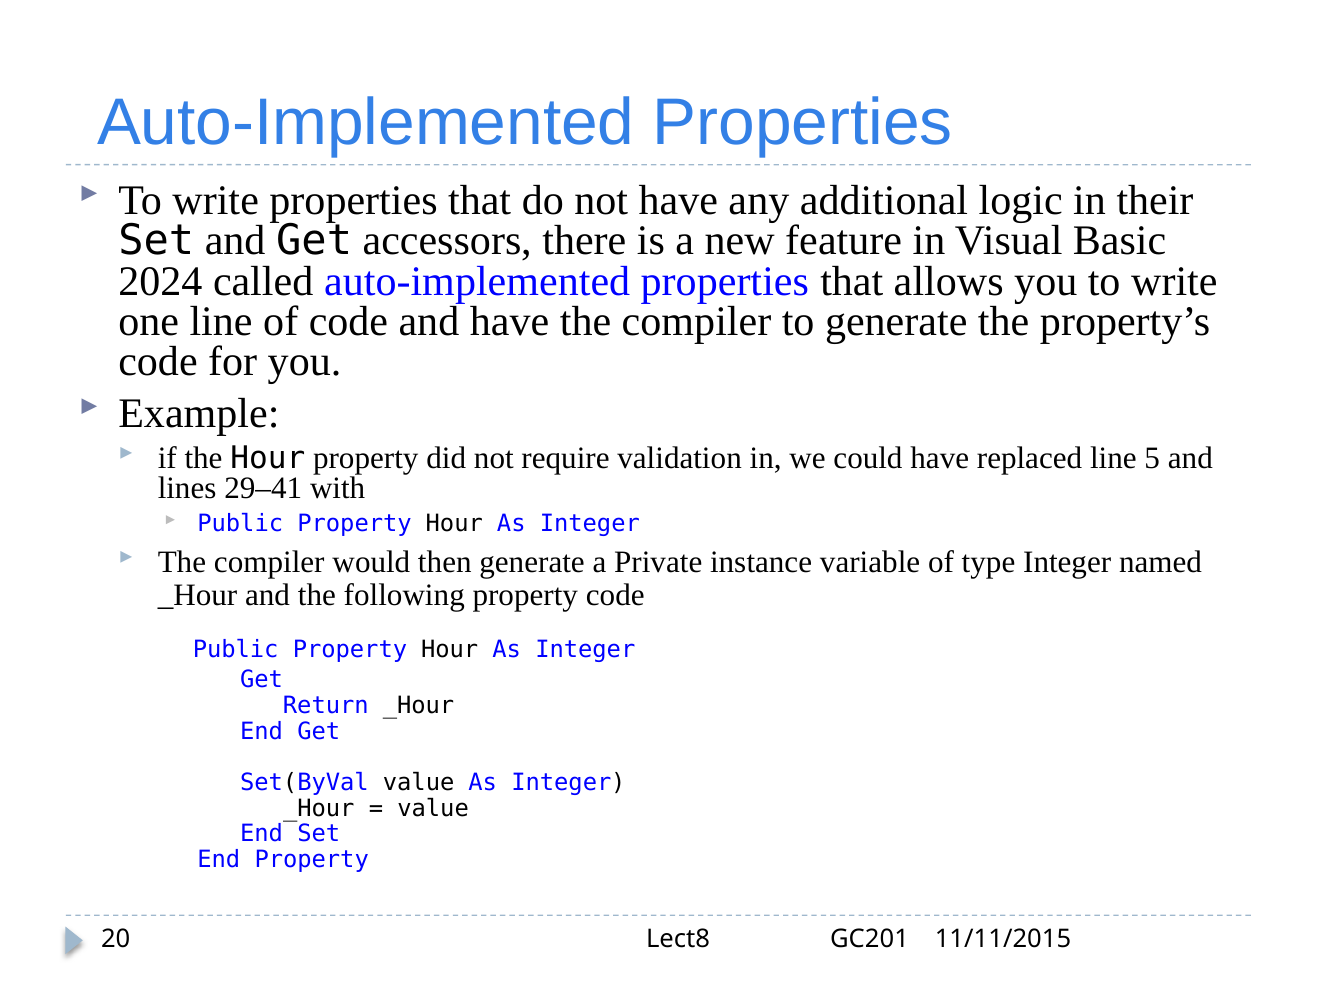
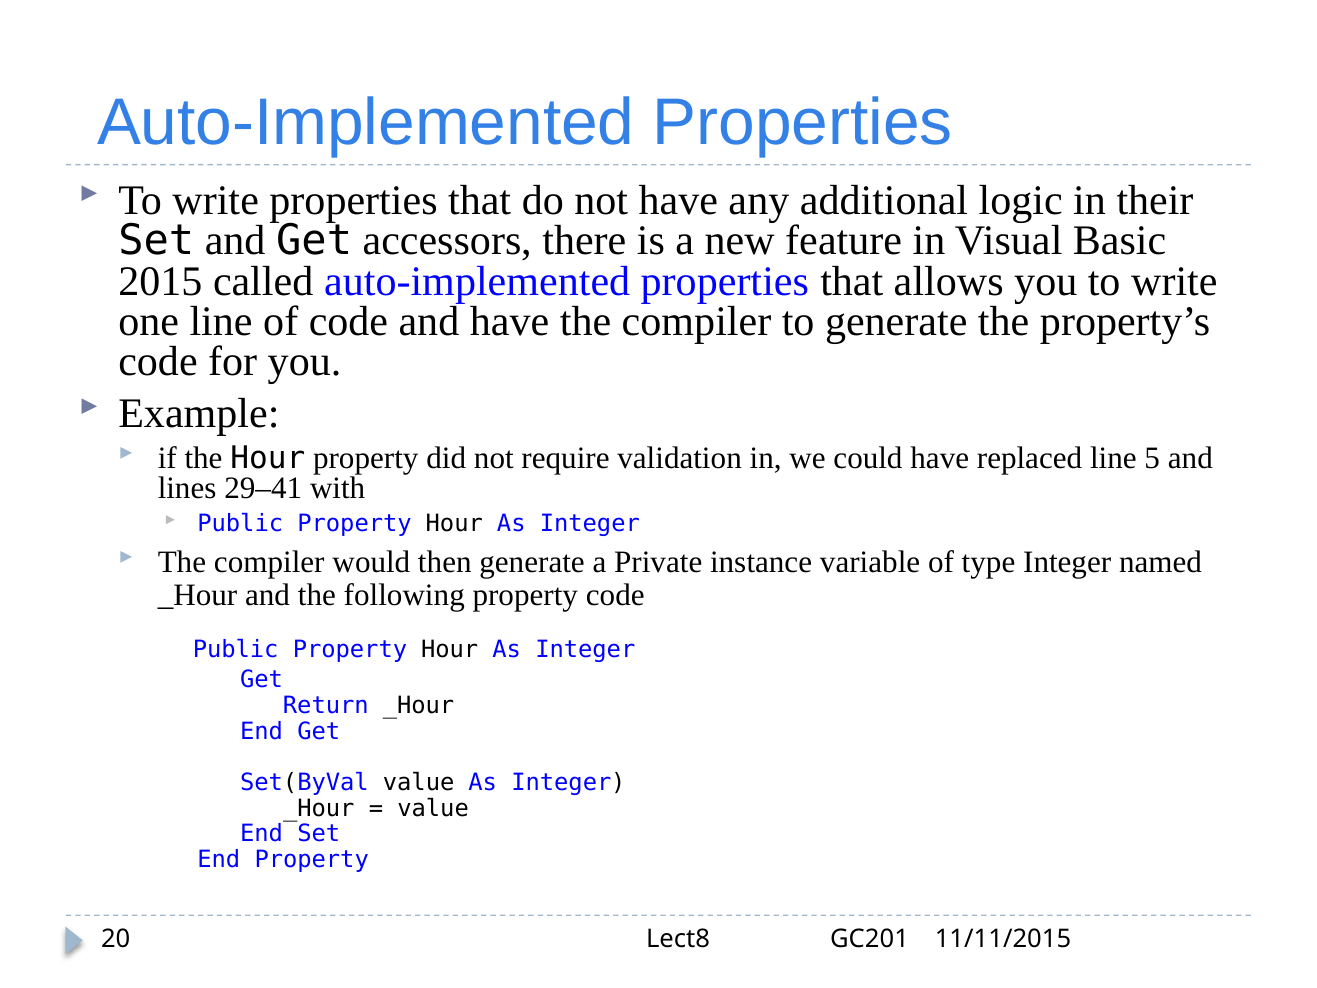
2024: 2024 -> 2015
